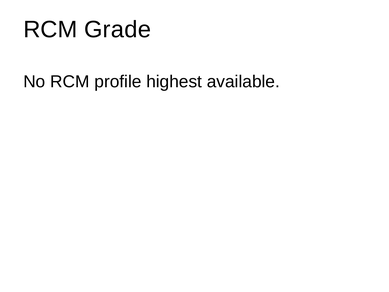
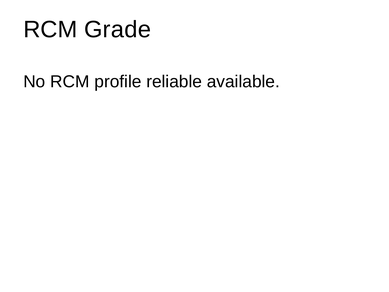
highest: highest -> reliable
